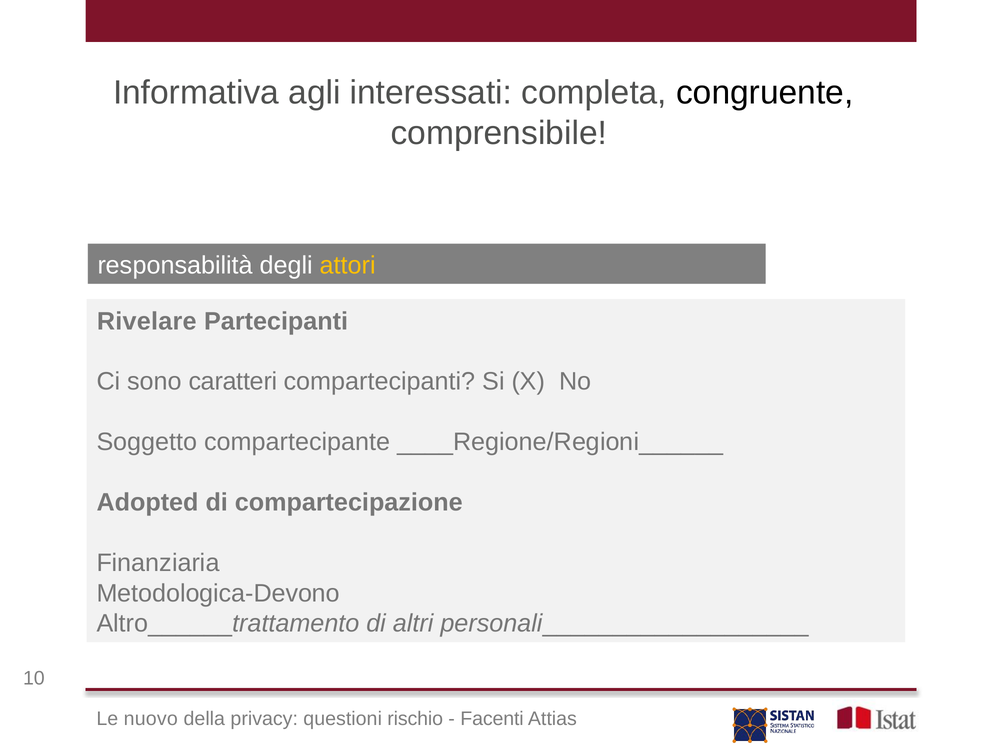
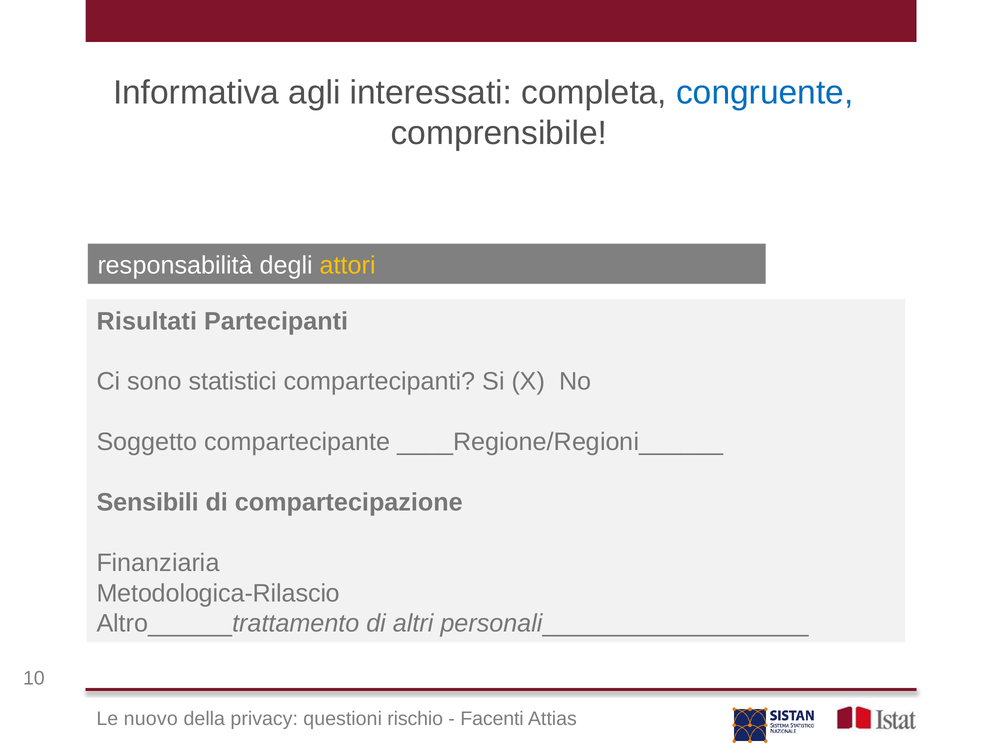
congruente colour: black -> blue
Rivelare: Rivelare -> Risultati
caratteri: caratteri -> statistici
Adopted: Adopted -> Sensibili
Metodologica-Devono: Metodologica-Devono -> Metodologica-Rilascio
